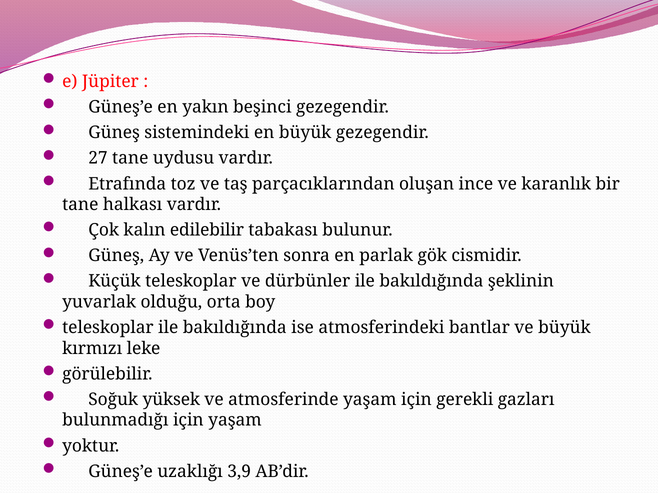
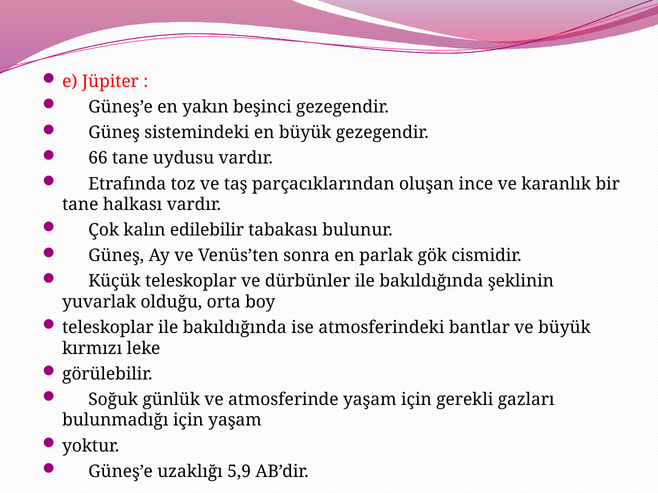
27: 27 -> 66
yüksek: yüksek -> günlük
3,9: 3,9 -> 5,9
